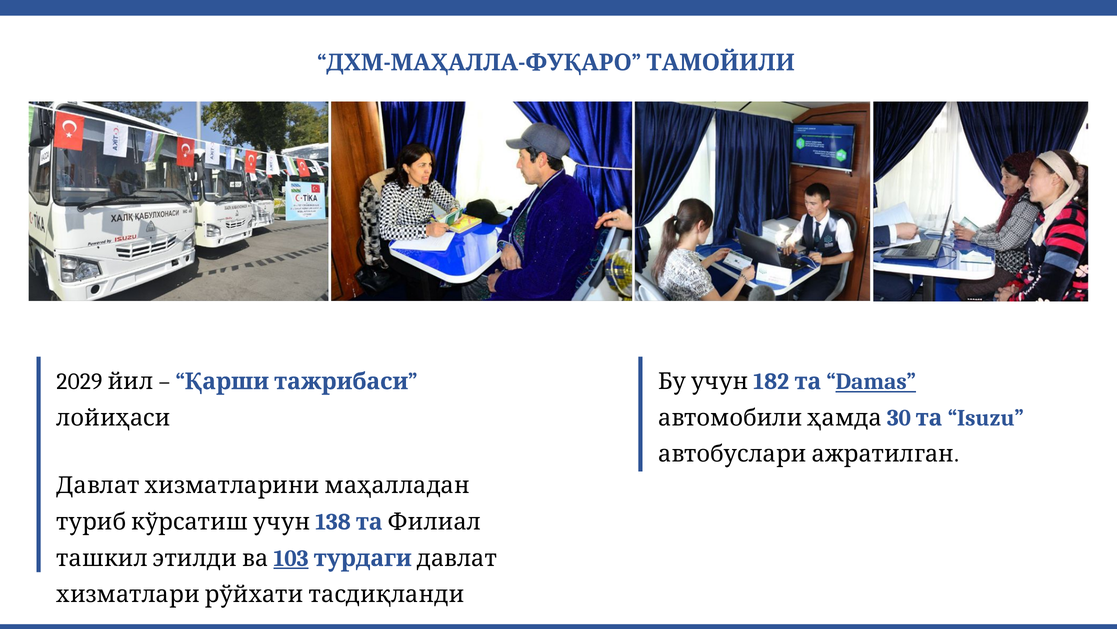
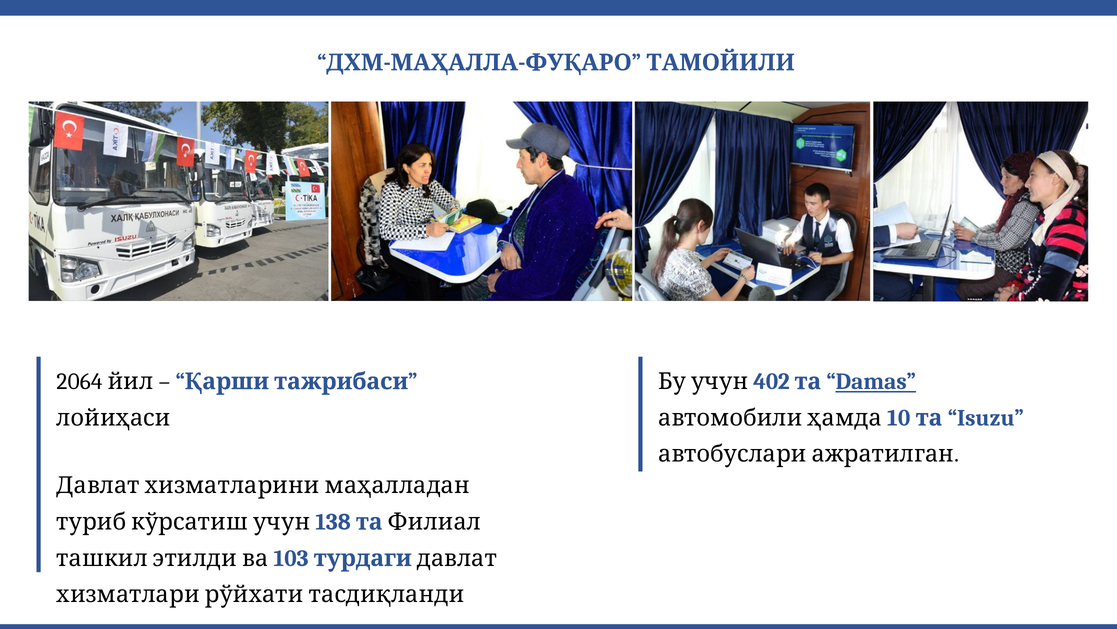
2029: 2029 -> 2064
182: 182 -> 402
30: 30 -> 10
103 underline: present -> none
